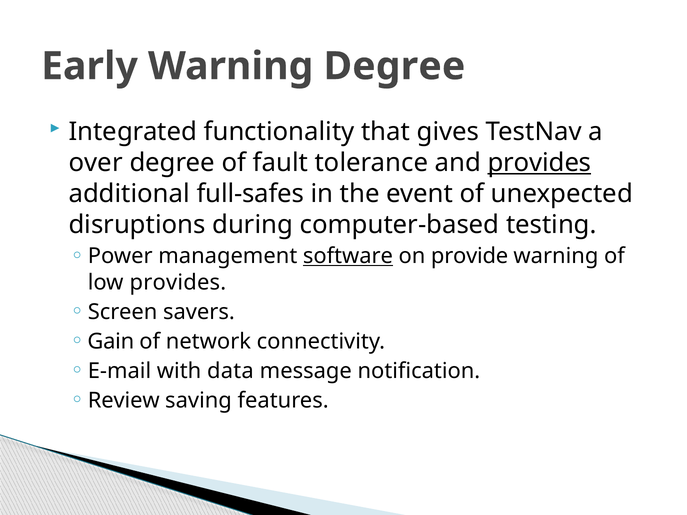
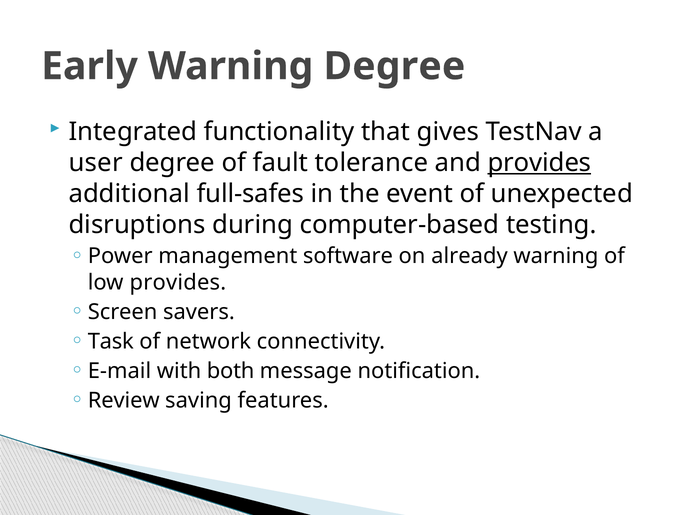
over: over -> user
software underline: present -> none
provide: provide -> already
Gain: Gain -> Task
data: data -> both
